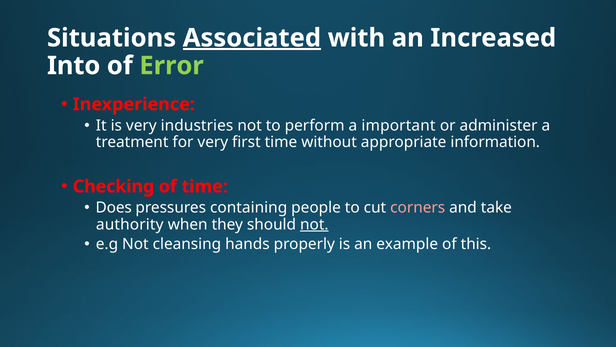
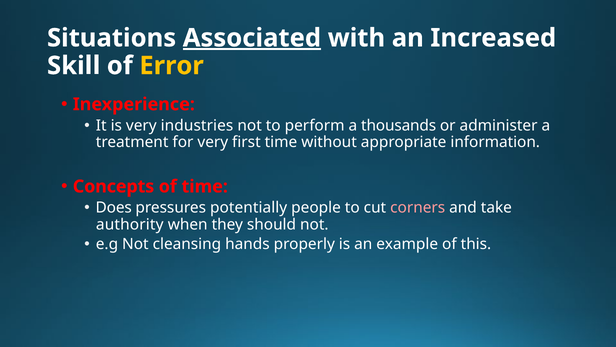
Into: Into -> Skill
Error colour: light green -> yellow
important: important -> thousands
Checking: Checking -> Concepts
containing: containing -> potentially
not at (314, 224) underline: present -> none
